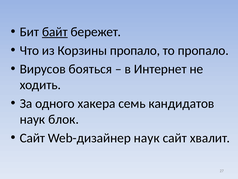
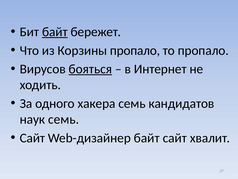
бояться underline: none -> present
наук блок: блок -> семь
Web-дизайнер наук: наук -> байт
